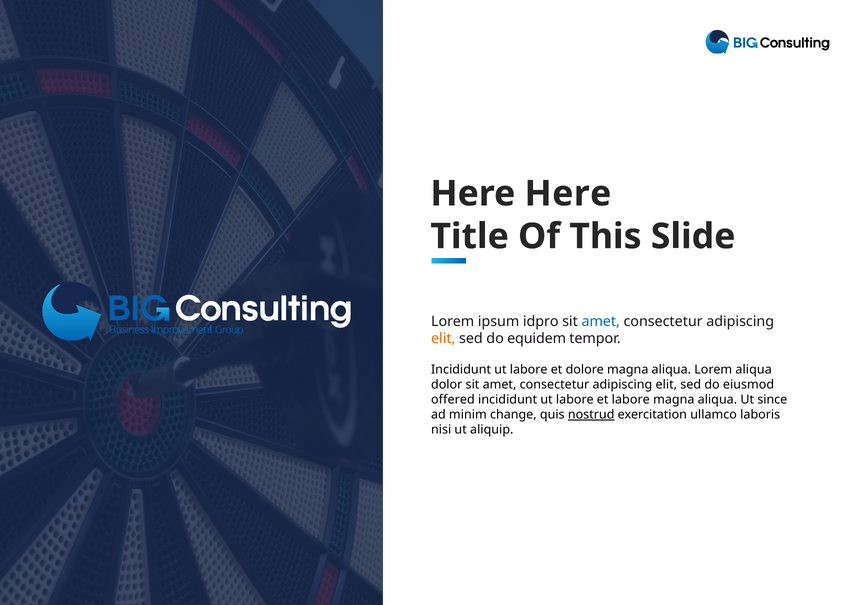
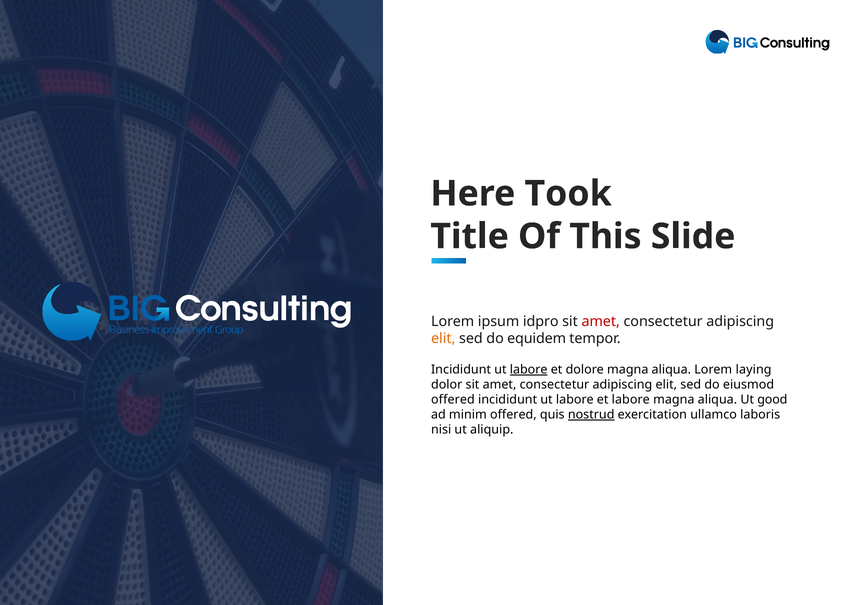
Here Here: Here -> Took
amet at (601, 322) colour: blue -> red
labore at (529, 370) underline: none -> present
Lorem aliqua: aliqua -> laying
since: since -> good
minim change: change -> offered
